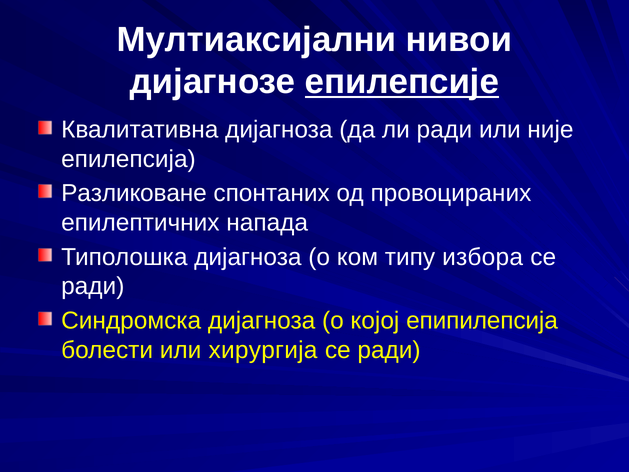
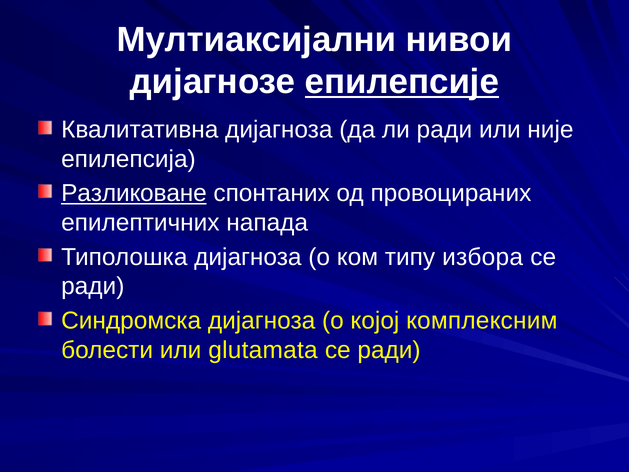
Разликоване underline: none -> present
епипилепсиjа: епипилепсиjа -> комплексним
хирургија: хирургија -> glutamata
